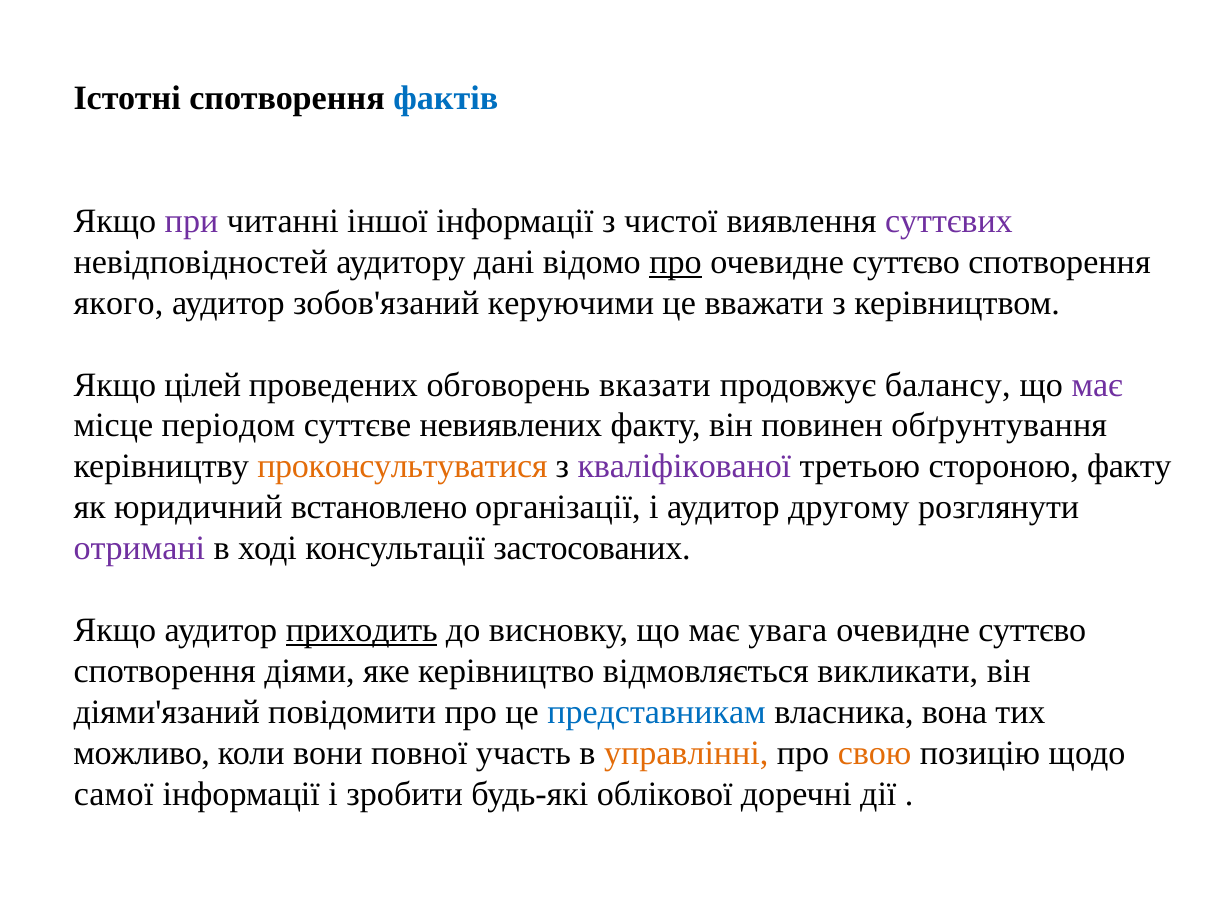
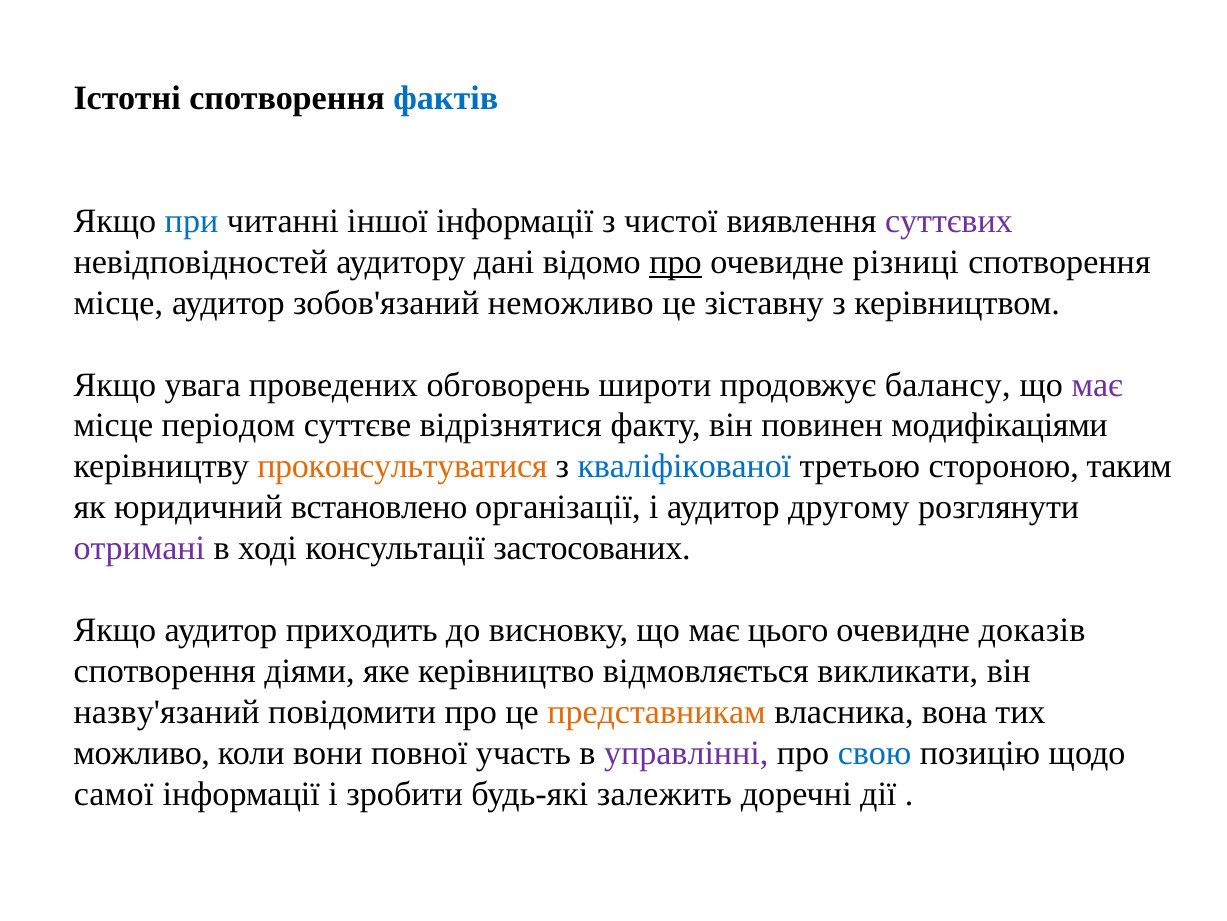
при colour: purple -> blue
суттєво at (906, 262): суттєво -> різниці
якого at (118, 303): якого -> місце
керуючими: керуючими -> неможливо
вважати: вважати -> зіставну
цілей: цілей -> увага
вказати: вказати -> широти
невиявлених: невиявлених -> відрізнятися
обґрунтування: обґрунтування -> модифікаціями
кваліфікованої colour: purple -> blue
стороною факту: факту -> таким
приходить underline: present -> none
увага: увага -> цього
суттєво at (1032, 630): суттєво -> доказів
діями'язаний: діями'язаний -> назву'язаний
представникам colour: blue -> orange
управлінні colour: orange -> purple
свою colour: orange -> blue
облікової: облікової -> залежить
